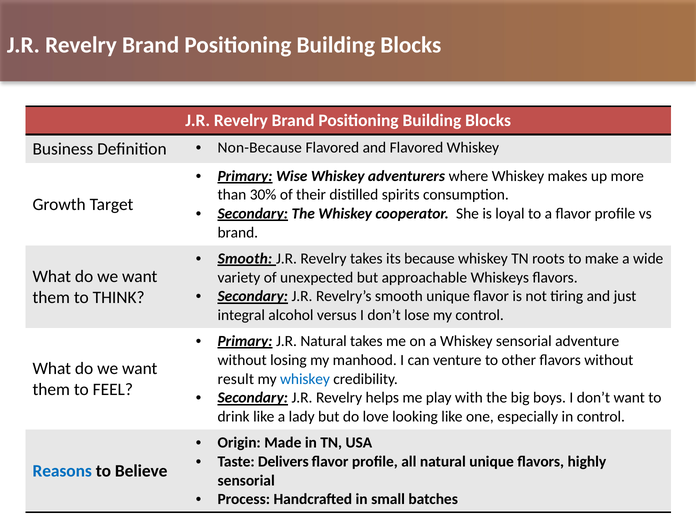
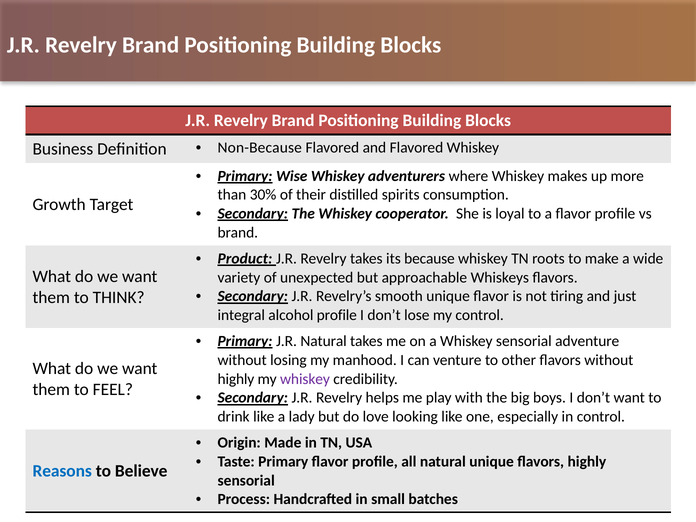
Smooth at (245, 259): Smooth -> Product
alcohol versus: versus -> profile
result at (236, 379): result -> highly
whiskey at (305, 379) colour: blue -> purple
Taste Delivers: Delivers -> Primary
